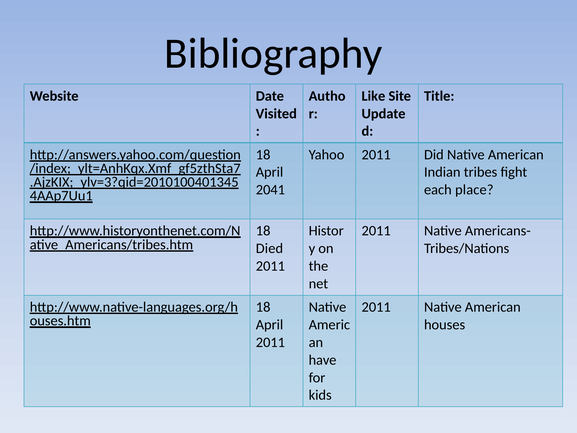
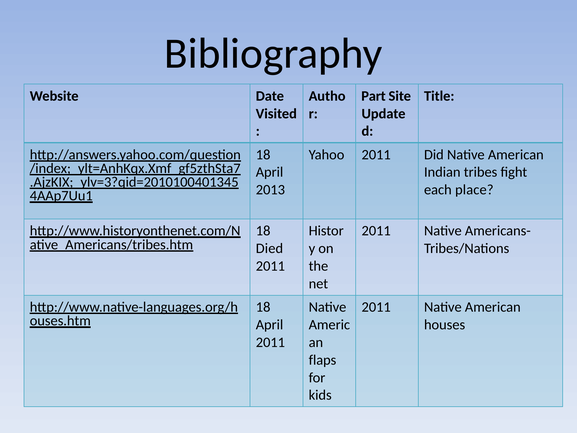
Like: Like -> Part
2041: 2041 -> 2013
have: have -> flaps
